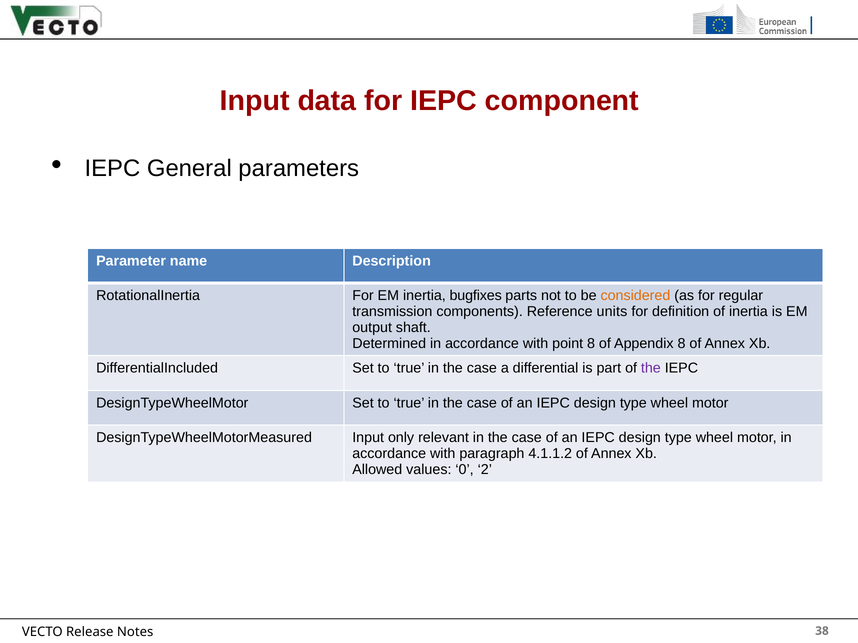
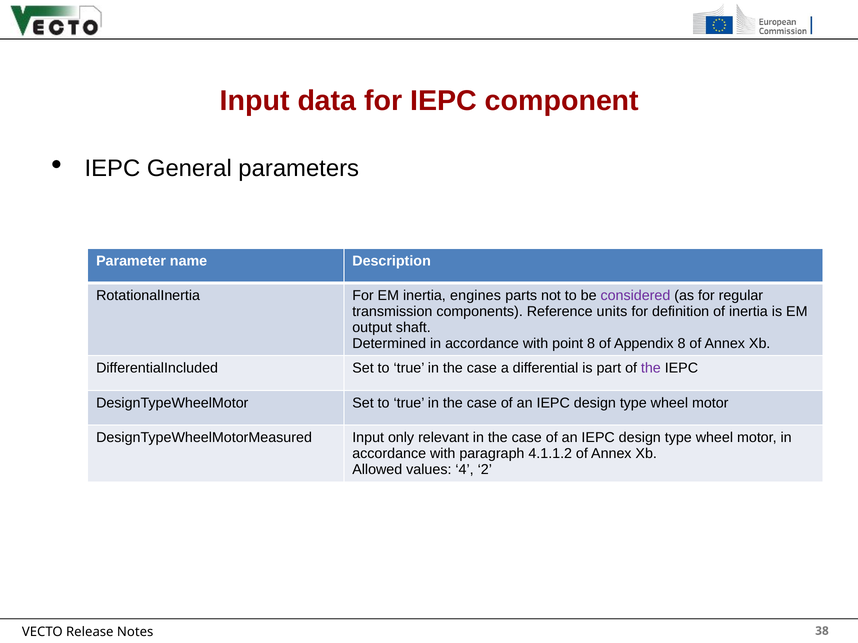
bugfixes: bugfixes -> engines
considered colour: orange -> purple
0: 0 -> 4
